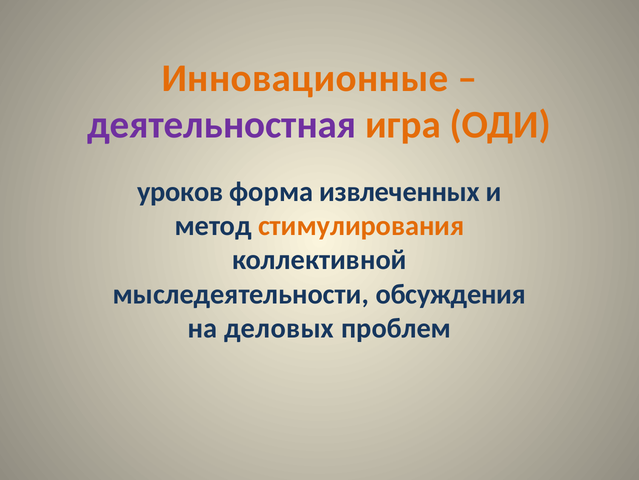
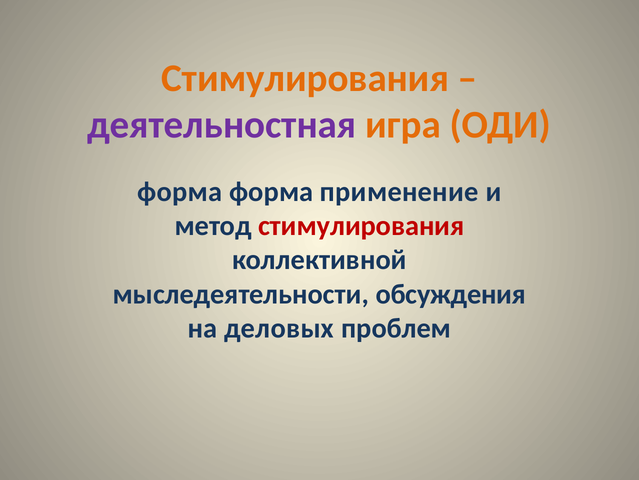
Инновационные at (305, 78): Инновационные -> Стимулирования
уроков at (180, 191): уроков -> форма
извлеченных: извлеченных -> применение
стимулирования at (361, 226) colour: orange -> red
